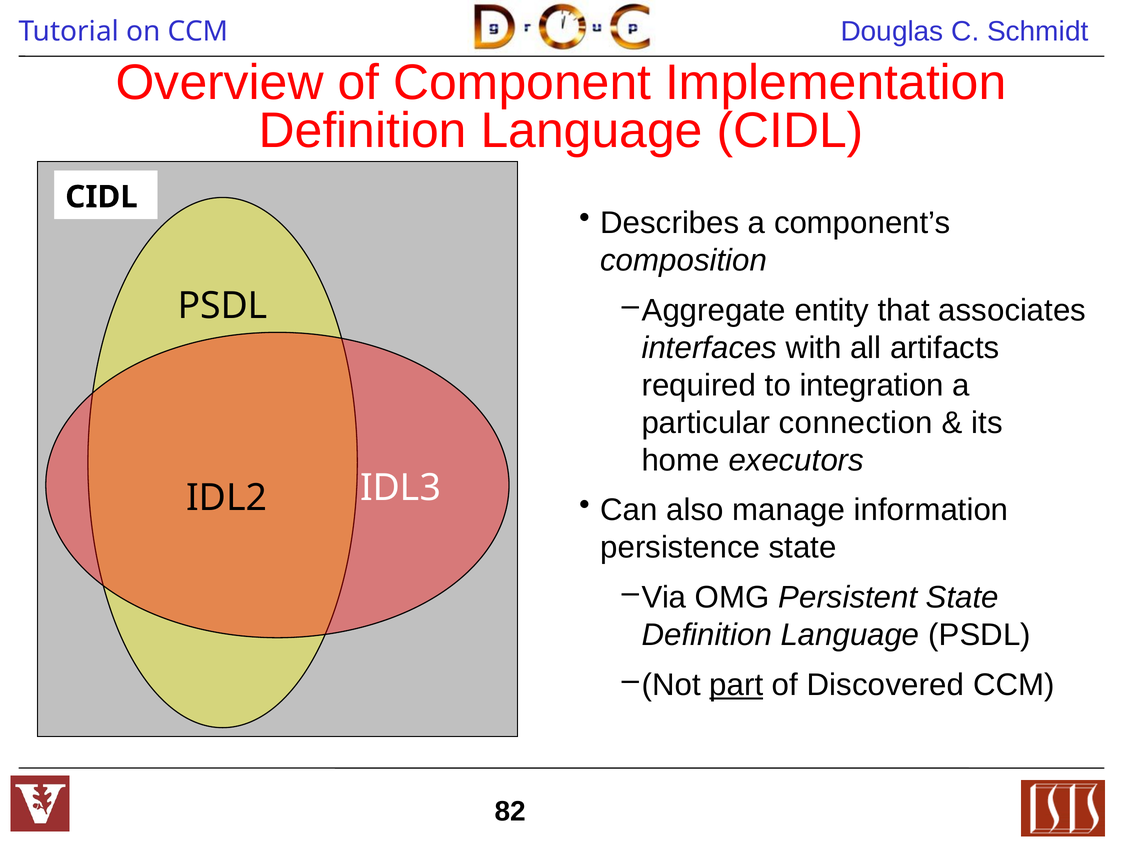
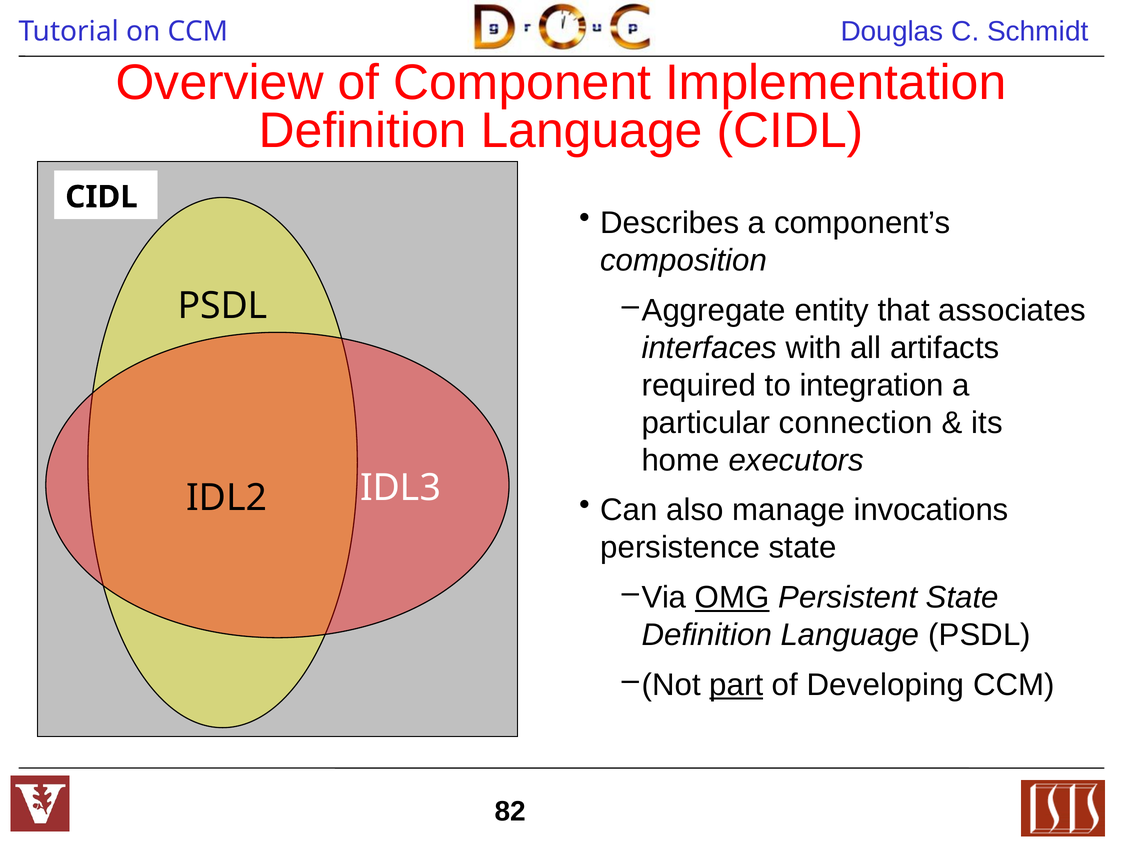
information: information -> invocations
OMG underline: none -> present
Discovered: Discovered -> Developing
